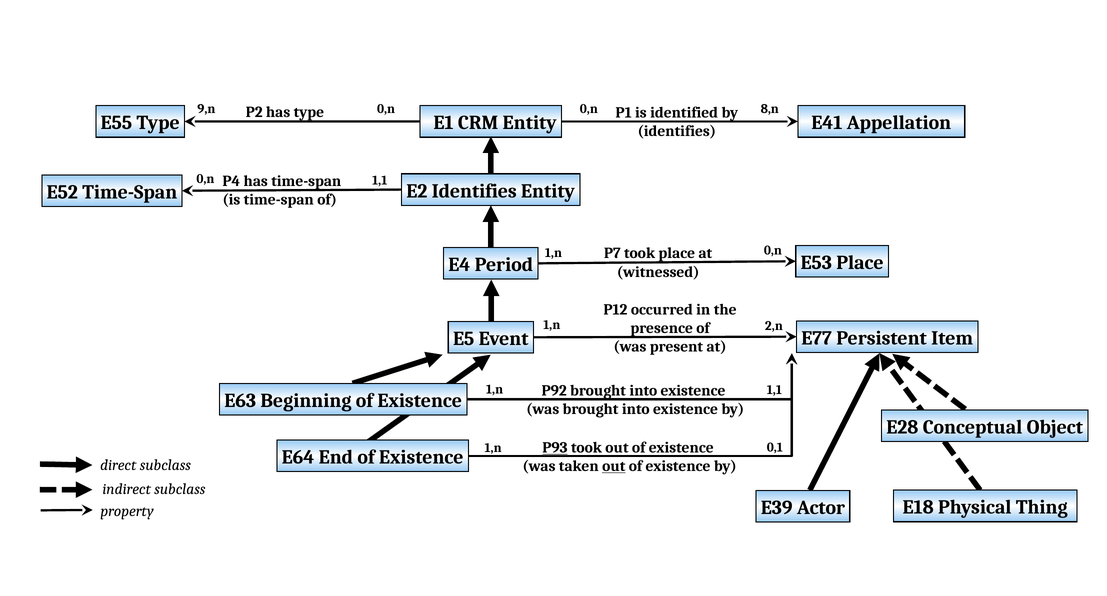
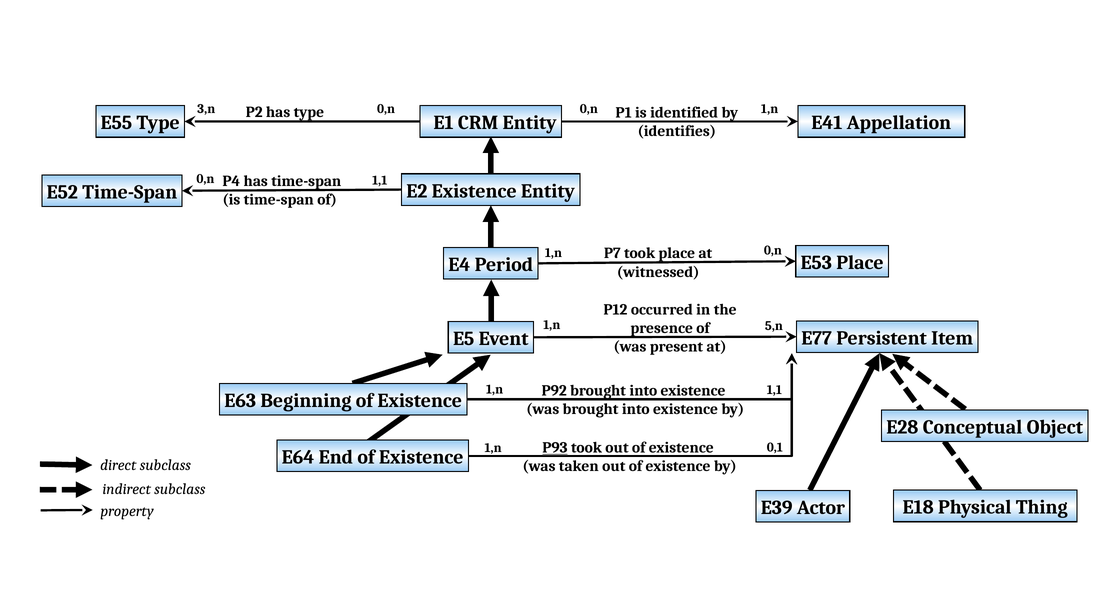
9,n: 9,n -> 3,n
8,n at (770, 109): 8,n -> 1,n
E2 Identifies: Identifies -> Existence
2,n: 2,n -> 5,n
out at (614, 466) underline: present -> none
